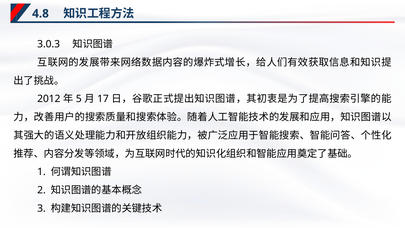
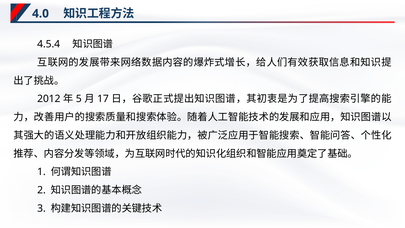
4.8: 4.8 -> 4.0
3.0.3: 3.0.3 -> 4.5.4
